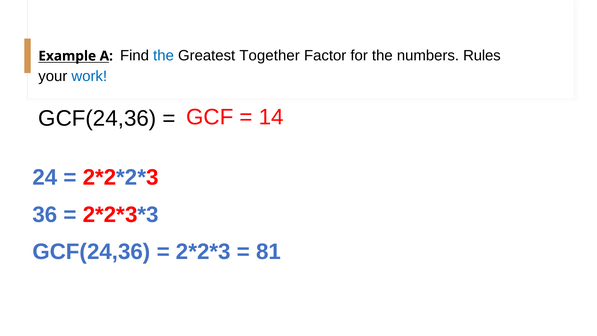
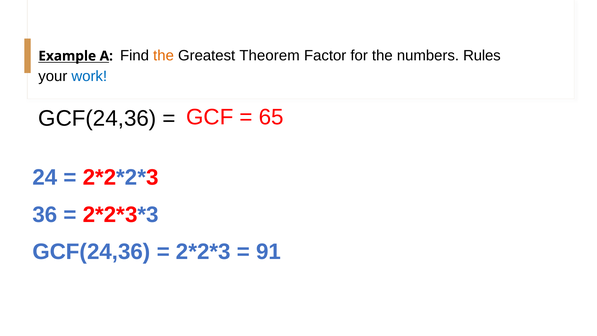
the at (164, 56) colour: blue -> orange
Together: Together -> Theorem
14: 14 -> 65
81: 81 -> 91
